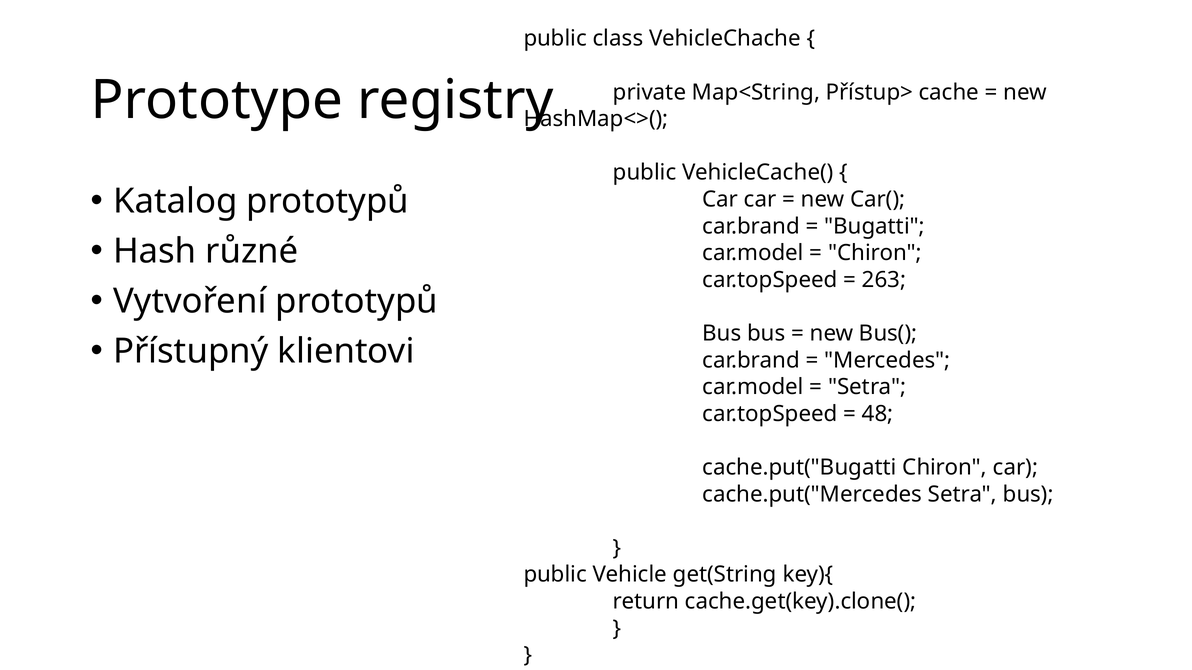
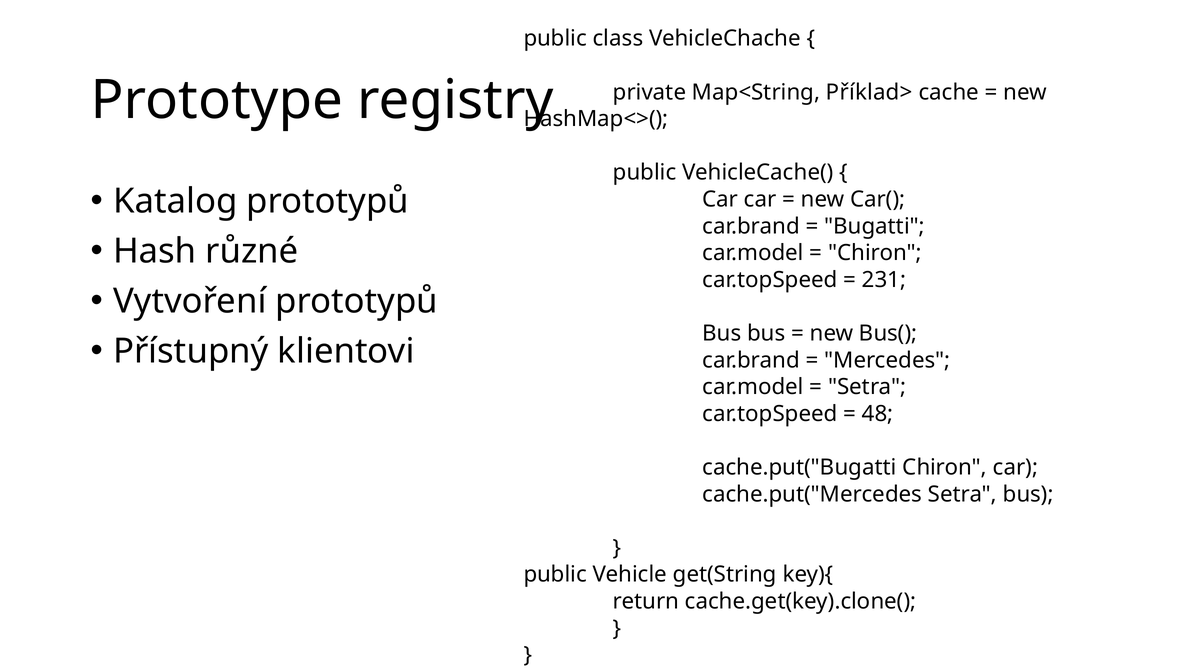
Přístup>: Přístup> -> Příklad>
263: 263 -> 231
